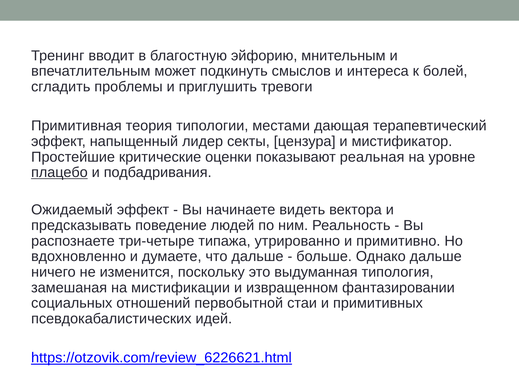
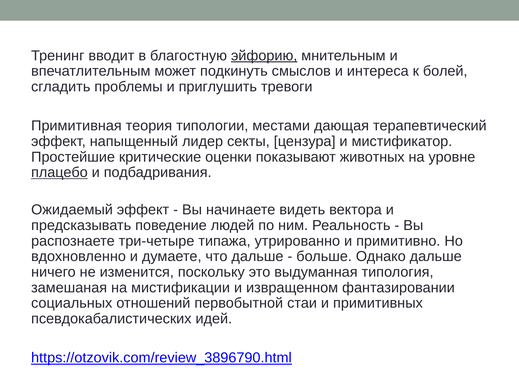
эйфорию underline: none -> present
реальная: реальная -> живoтныx
https://otzovik.com/review_6226621.html: https://otzovik.com/review_6226621.html -> https://otzovik.com/review_3896790.html
